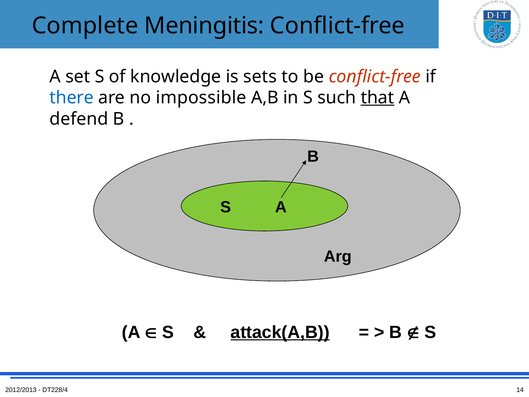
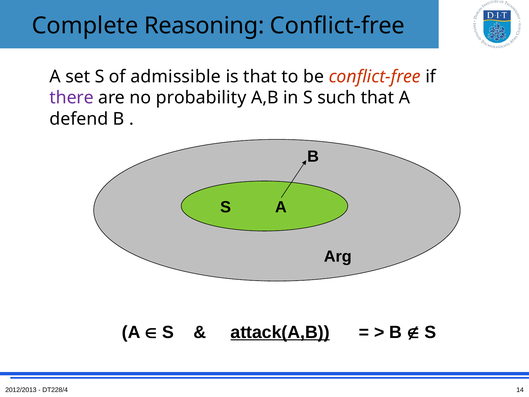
Meningitis: Meningitis -> Reasoning
knowledge: knowledge -> admissible
is sets: sets -> that
there colour: blue -> purple
impossible: impossible -> probability
that at (377, 98) underline: present -> none
